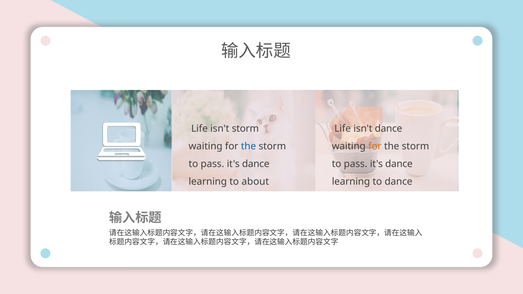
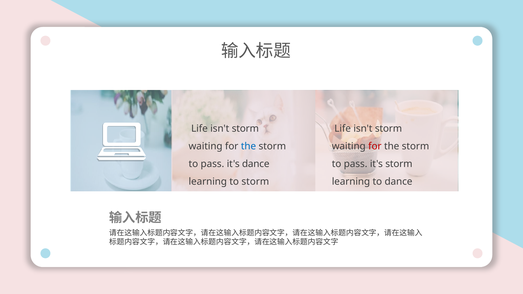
dance at (389, 129): dance -> storm
for at (375, 146) colour: orange -> red
dance at (399, 164): dance -> storm
to about: about -> storm
